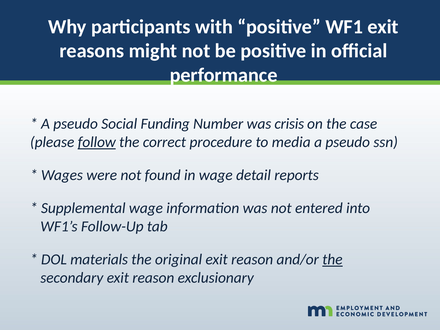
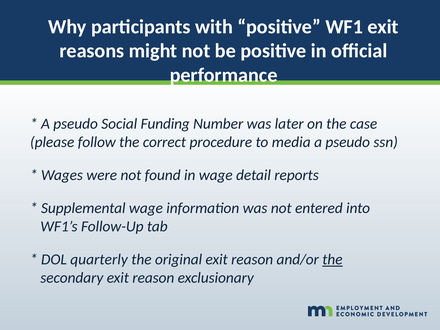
crisis: crisis -> later
follow underline: present -> none
materials: materials -> quarterly
